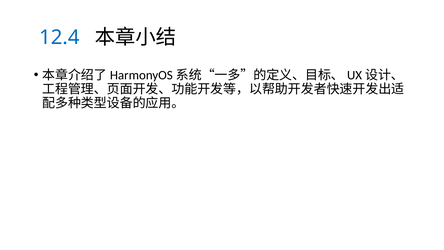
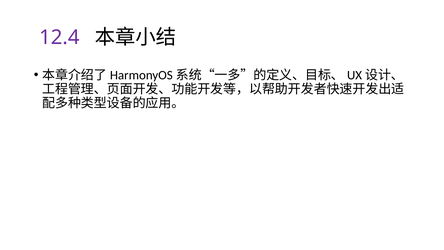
12.4 colour: blue -> purple
